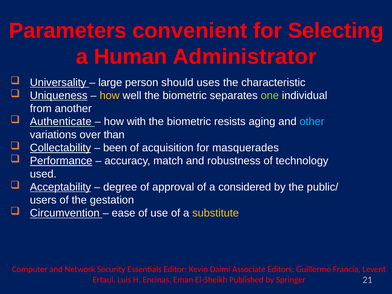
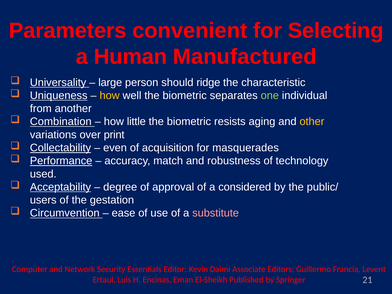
Administrator: Administrator -> Manufactured
uses: uses -> ridge
Authenticate: Authenticate -> Combination
with: with -> little
other colour: light blue -> yellow
than: than -> print
been: been -> even
substitute colour: yellow -> pink
